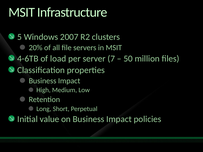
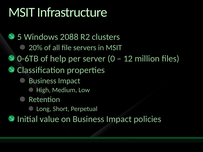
2007: 2007 -> 2088
4-6TB: 4-6TB -> 0-6TB
load: load -> help
7: 7 -> 0
50: 50 -> 12
